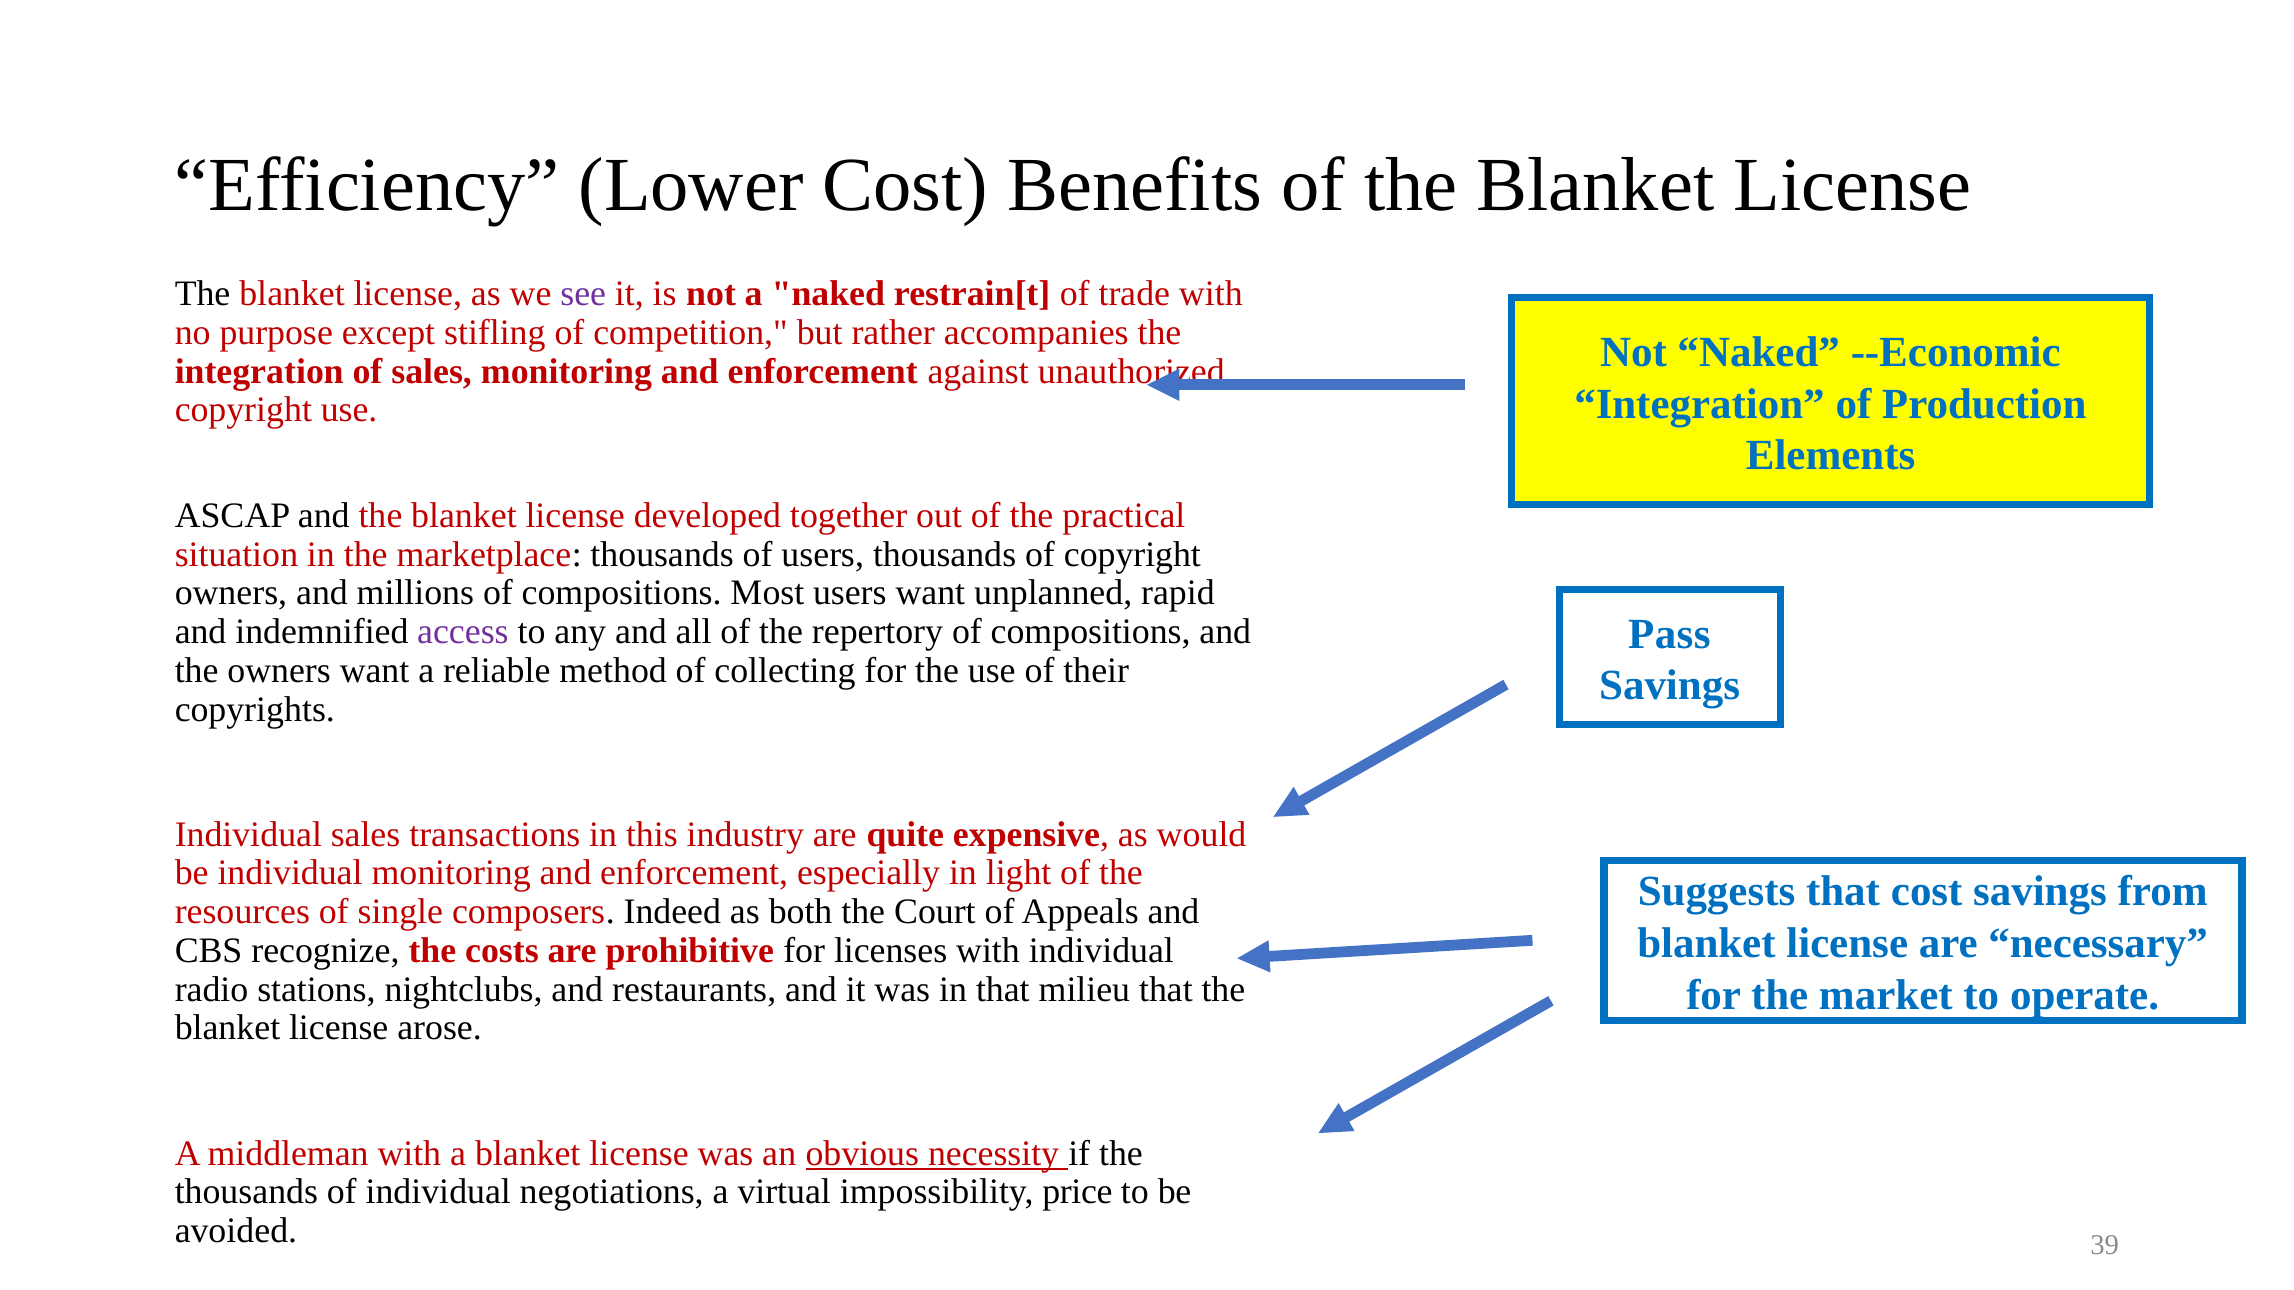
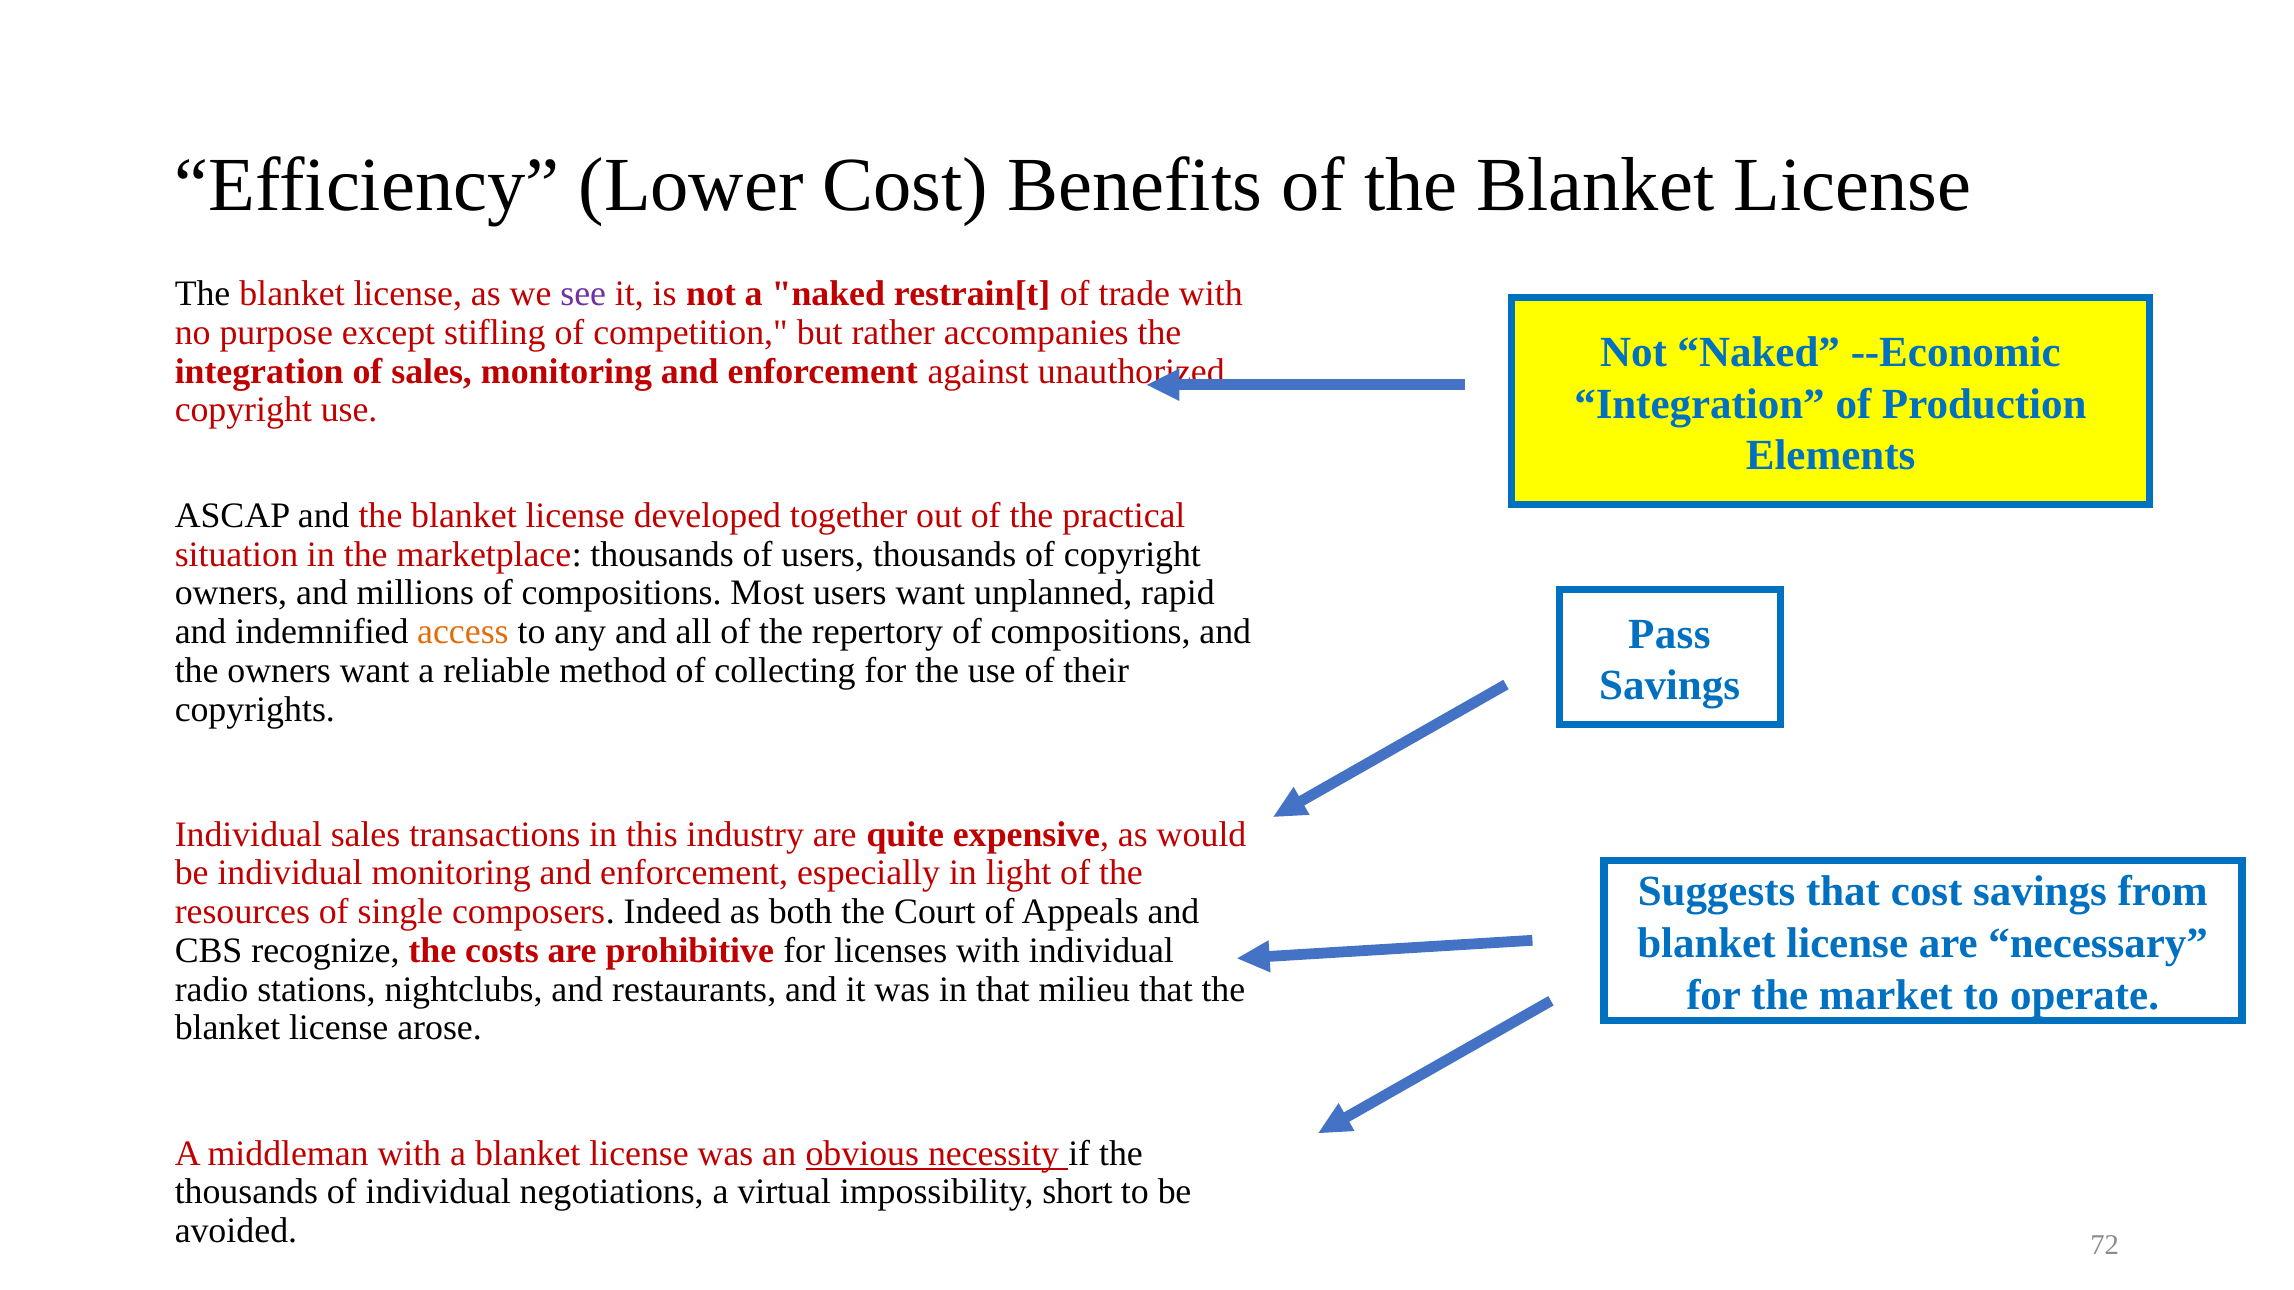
access colour: purple -> orange
price: price -> short
39: 39 -> 72
